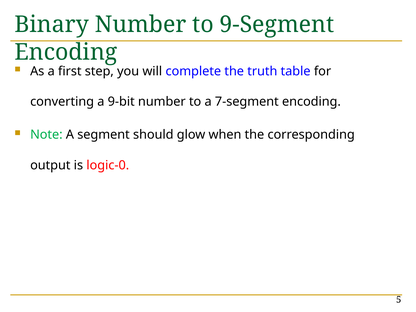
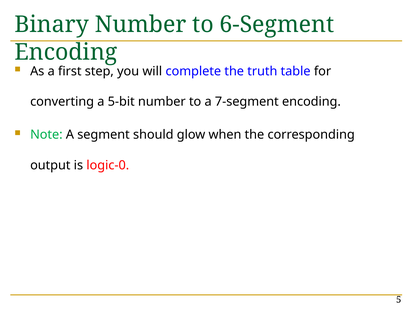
9-Segment: 9-Segment -> 6-Segment
9-bit: 9-bit -> 5-bit
